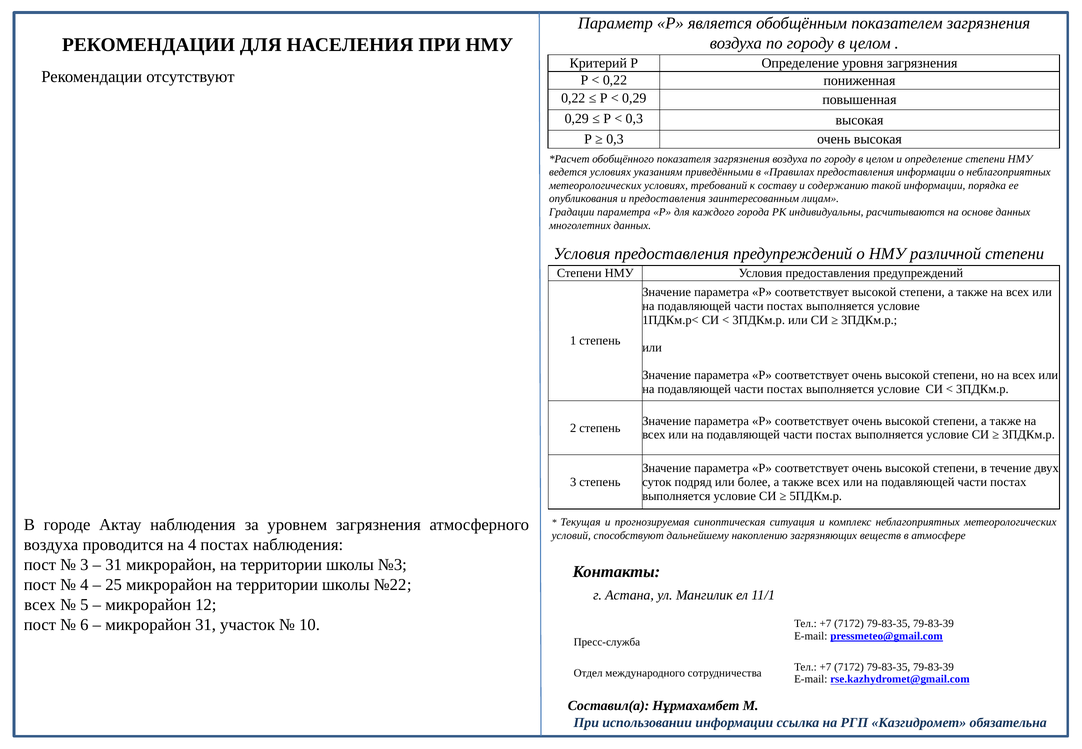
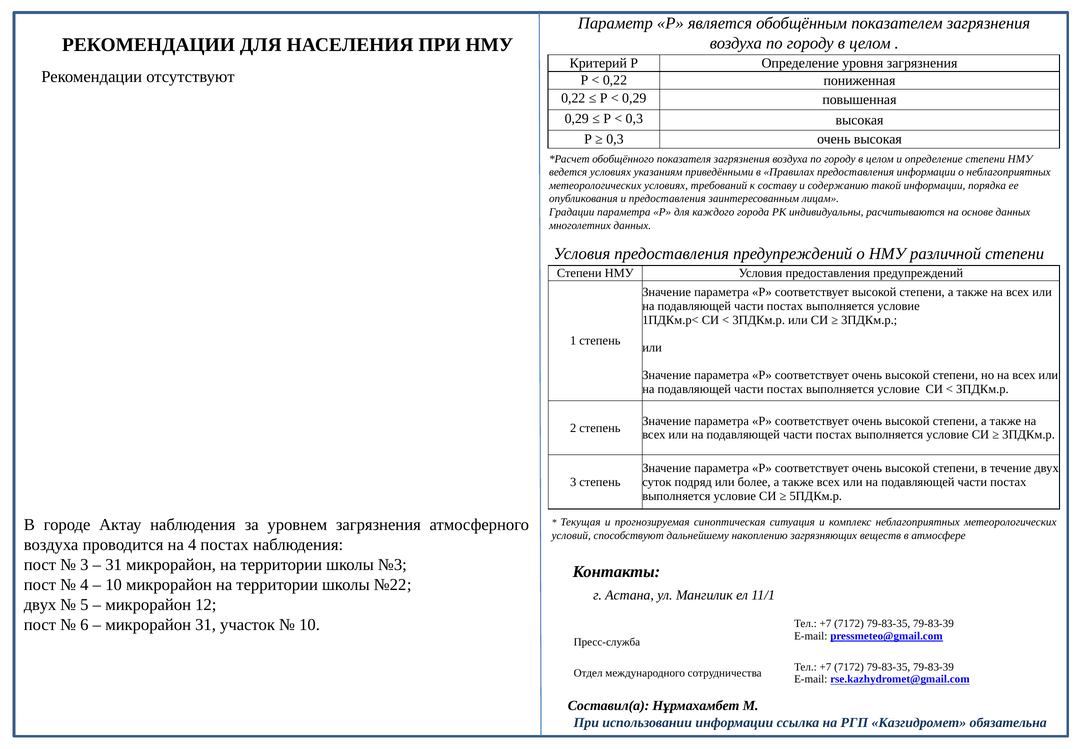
25 at (114, 585): 25 -> 10
всех at (40, 605): всех -> двух
